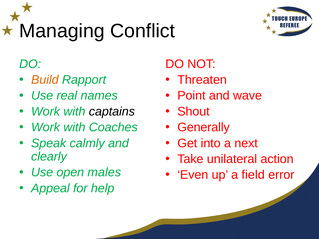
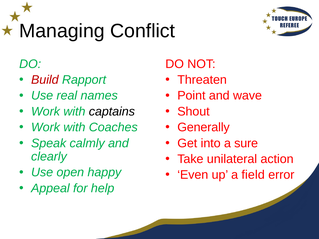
Build colour: orange -> red
next: next -> sure
males: males -> happy
